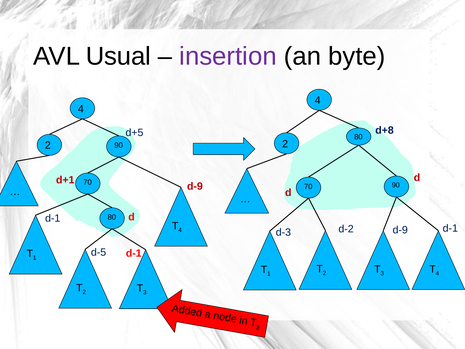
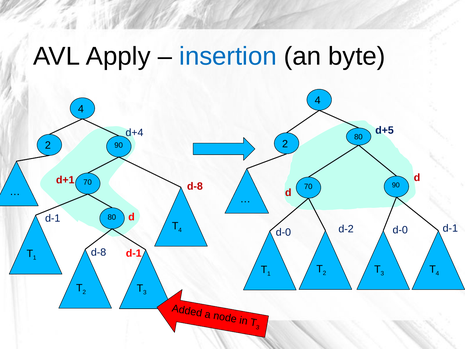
Usual: Usual -> Apply
insertion colour: purple -> blue
d+8: d+8 -> d+5
d+5: d+5 -> d+4
d-9 at (195, 186): d-9 -> d-8
d-9 at (400, 230): d-9 -> d-0
d-3 at (283, 232): d-3 -> d-0
d-5 at (99, 252): d-5 -> d-8
